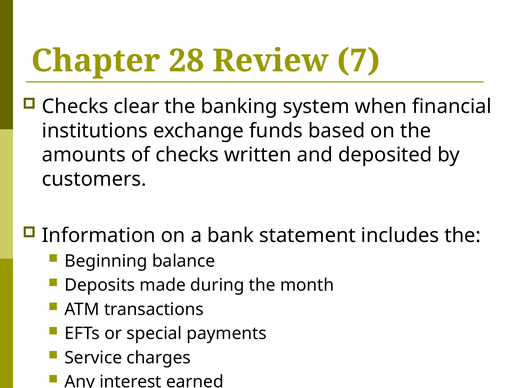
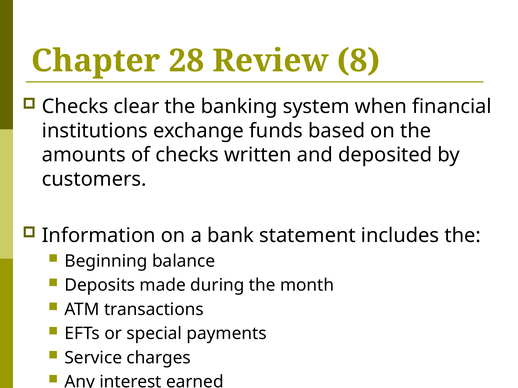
7: 7 -> 8
